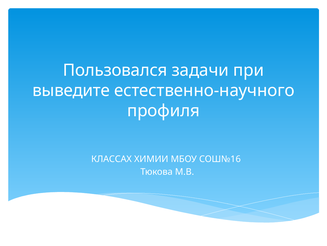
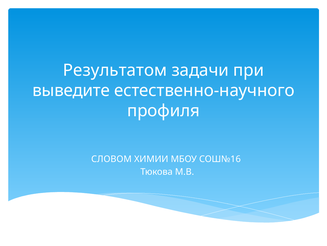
Пользовался: Пользовался -> Результатом
КЛАССАХ: КЛАССАХ -> СЛОВОМ
